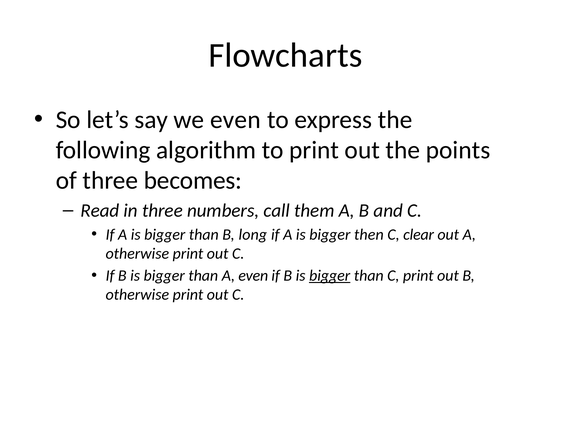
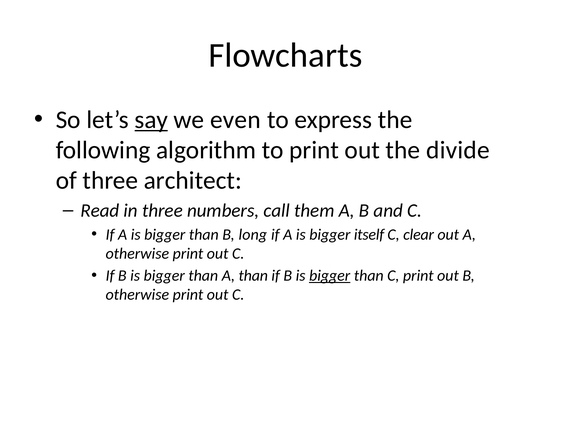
say underline: none -> present
points: points -> divide
becomes: becomes -> architect
then: then -> itself
A even: even -> than
